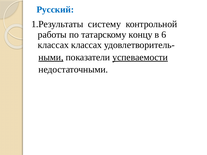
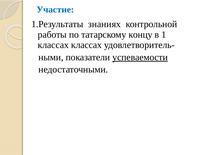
Русский: Русский -> Участие
систему: систему -> знаниях
6: 6 -> 1
ными underline: present -> none
